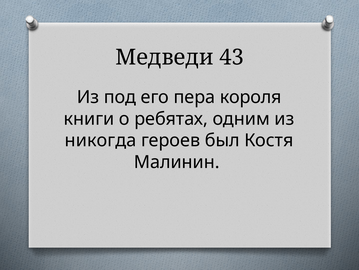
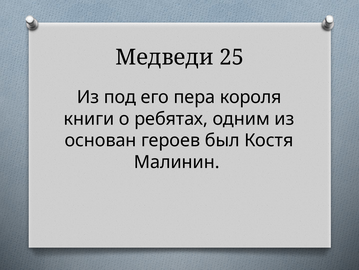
43: 43 -> 25
никогда: никогда -> основан
